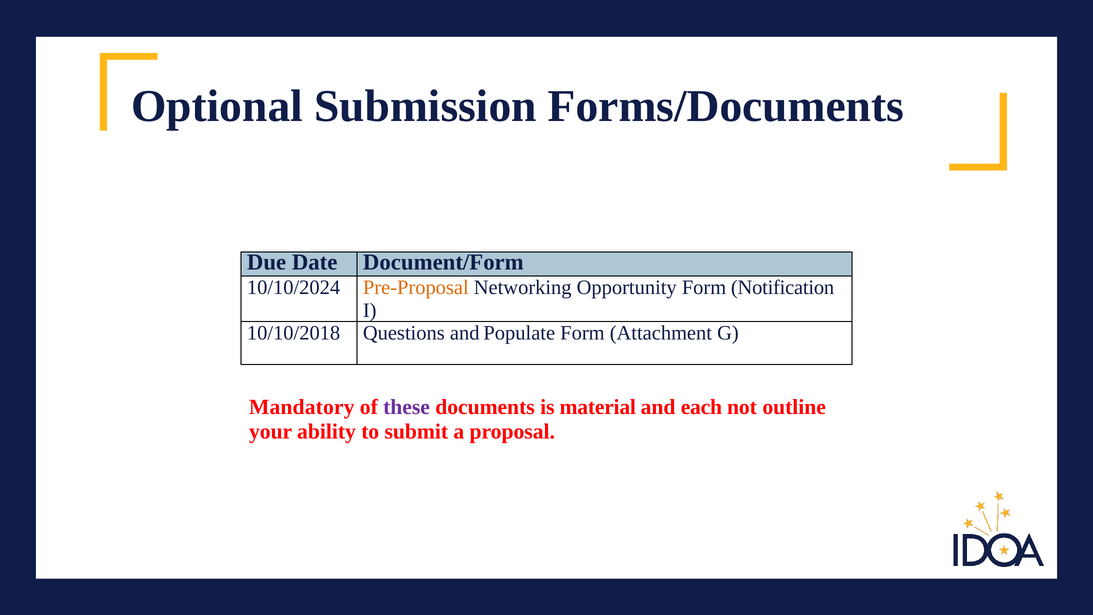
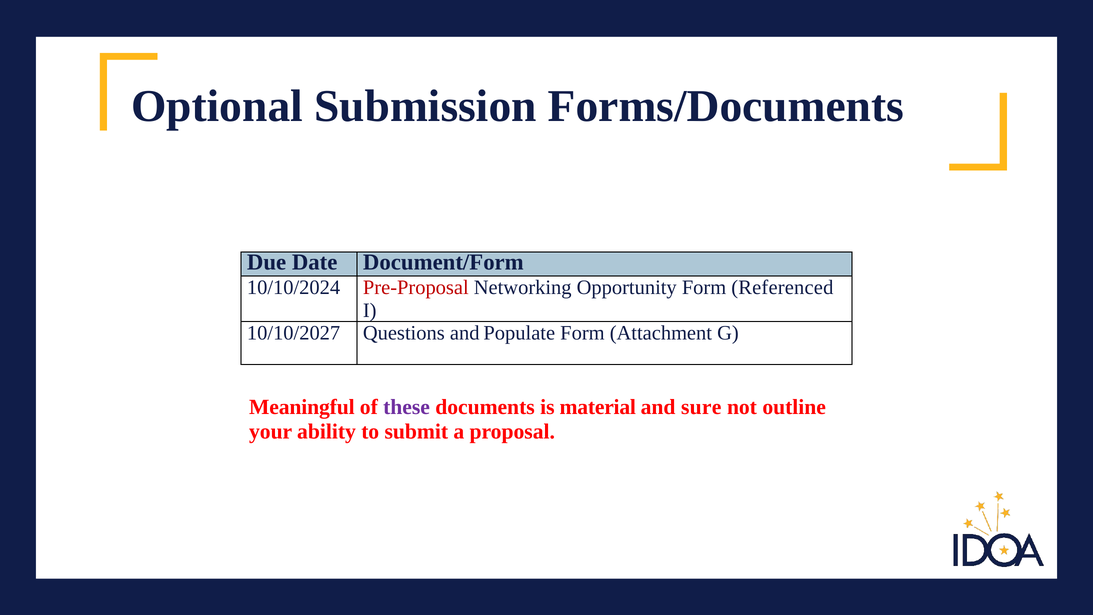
Pre-Proposal colour: orange -> red
Notification: Notification -> Referenced
10/10/2018: 10/10/2018 -> 10/10/2027
Mandatory: Mandatory -> Meaningful
each: each -> sure
